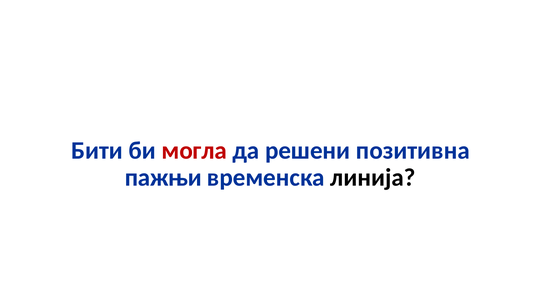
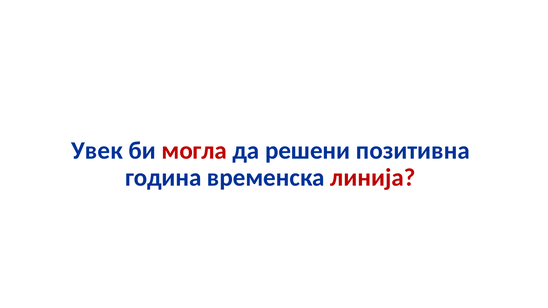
Бити: Бити -> Увек
пажњи: пажњи -> година
линија colour: black -> red
